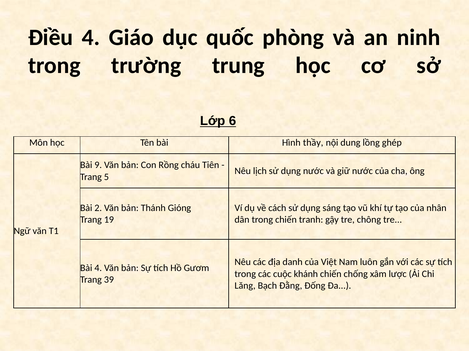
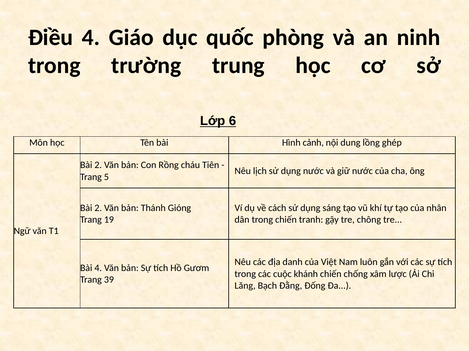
thầy: thầy -> cảnh
9 at (98, 165): 9 -> 2
